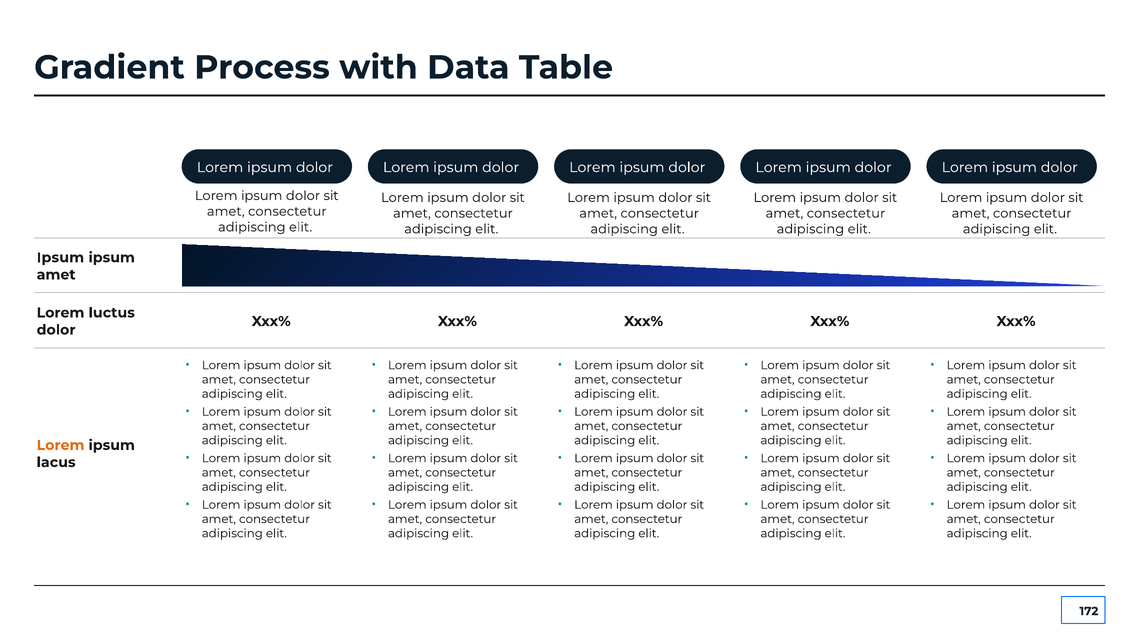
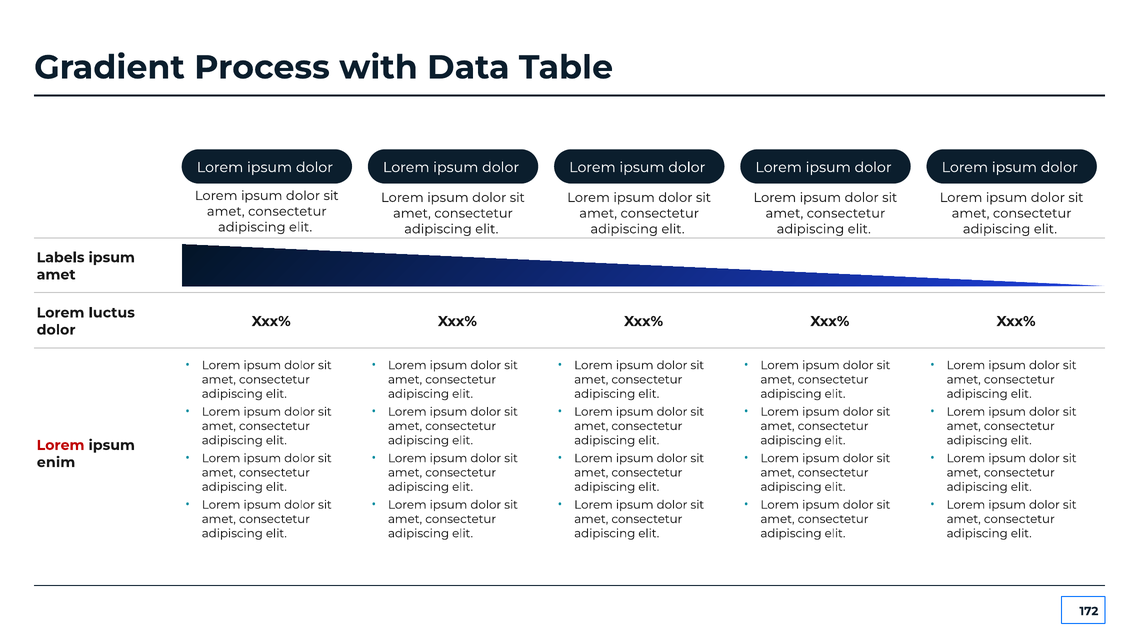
Ipsum at (60, 257): Ipsum -> Labels
Lorem at (61, 445) colour: orange -> red
lacus: lacus -> enim
